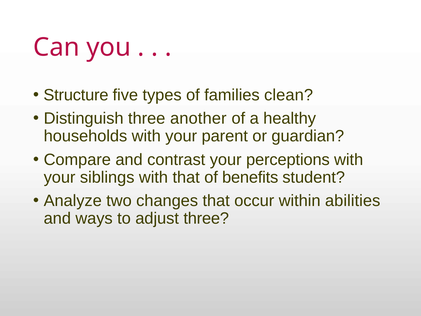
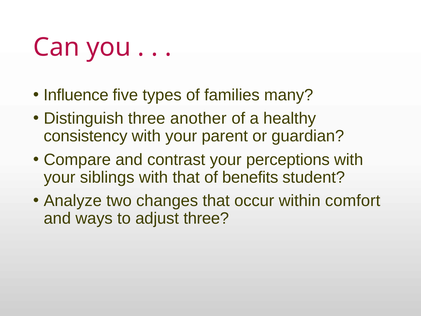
Structure: Structure -> Influence
clean: clean -> many
households: households -> consistency
abilities: abilities -> comfort
